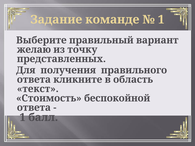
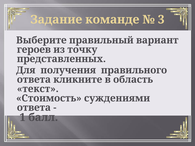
1 at (161, 20): 1 -> 3
желаю: желаю -> героев
беспокойной: беспокойной -> суждениями
